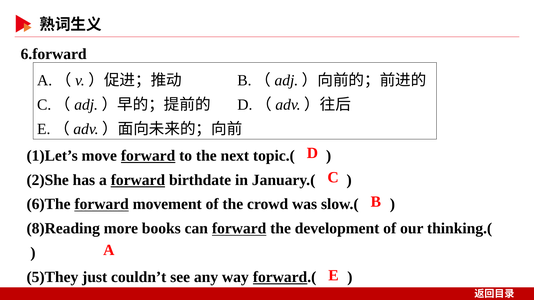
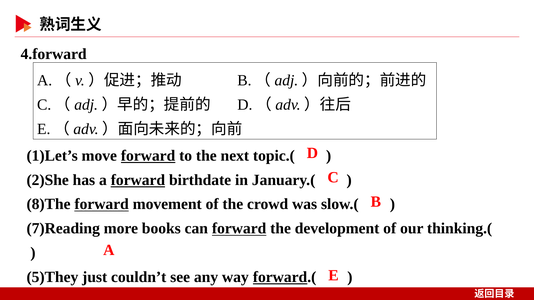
6.forward: 6.forward -> 4.forward
6)The: 6)The -> 8)The
8)Reading: 8)Reading -> 7)Reading
